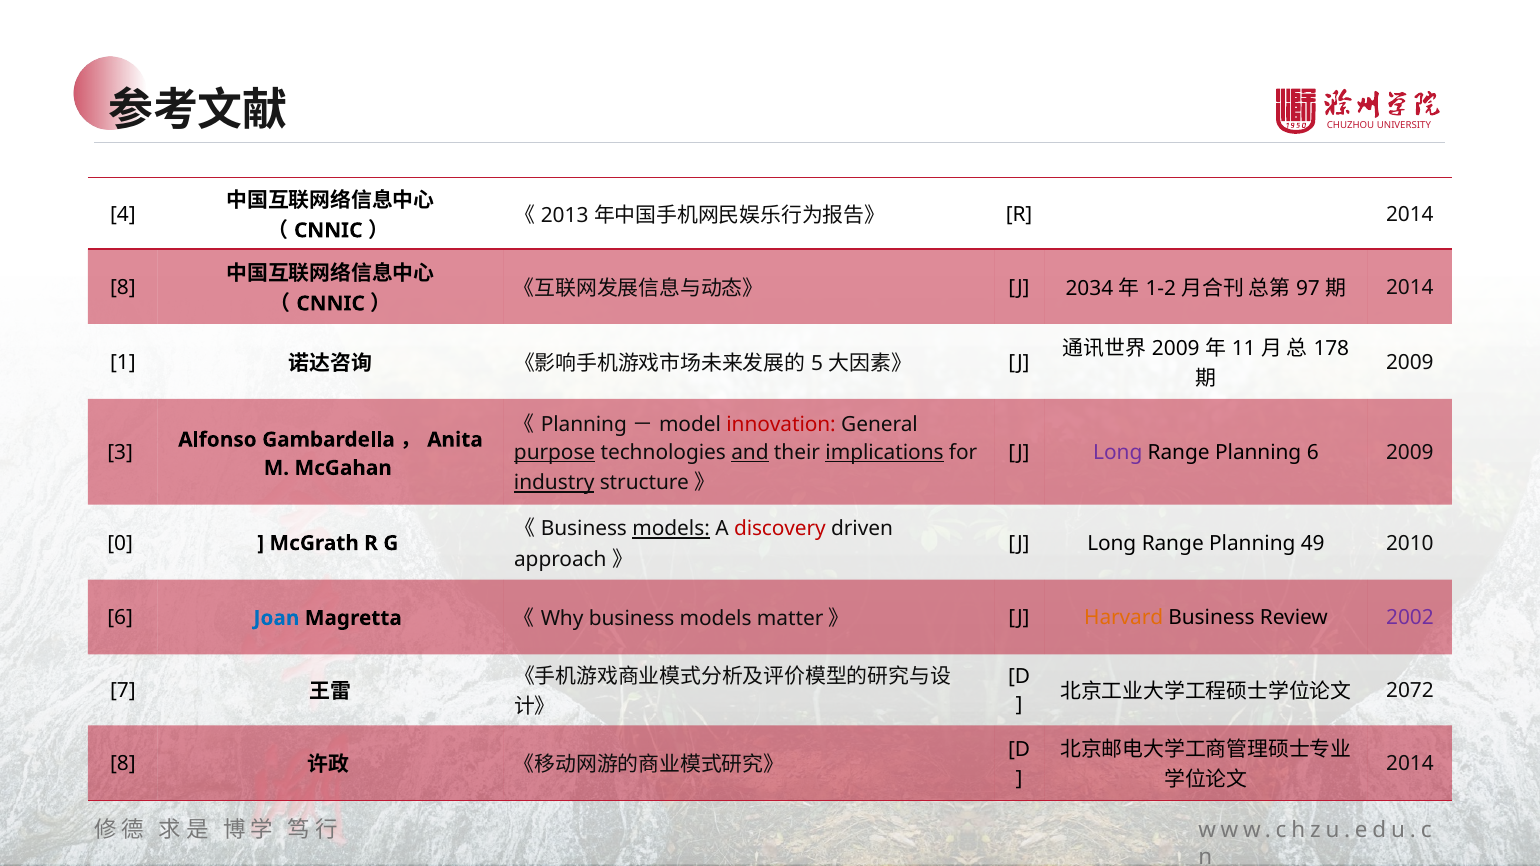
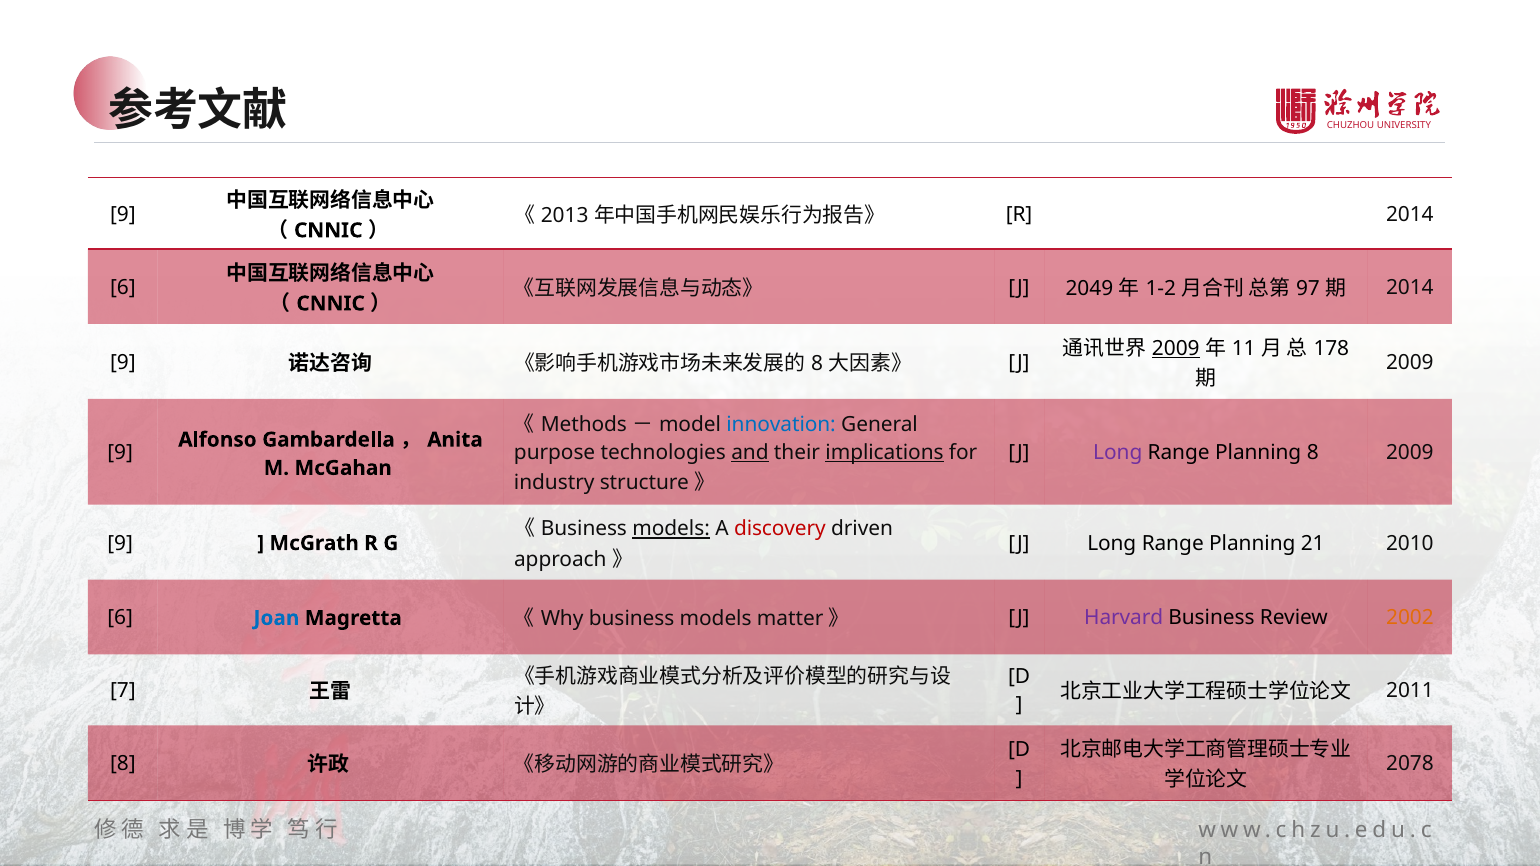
4 at (123, 215): 4 -> 9
2034: 2034 -> 2049
8 at (123, 288): 8 -> 6
2009 at (1176, 349) underline: none -> present
1 at (123, 363): 1 -> 9
5 at (817, 364): 5 -> 8
Planning at (584, 425): Planning -> Methods
innovation colour: red -> blue
3 at (120, 453): 3 -> 9
purpose underline: present -> none
Planning 6: 6 -> 8
industry underline: present -> none
0 at (120, 543): 0 -> 9
49: 49 -> 21
Harvard colour: orange -> purple
2002 colour: purple -> orange
2072: 2072 -> 2011
2014 at (1410, 764): 2014 -> 2078
